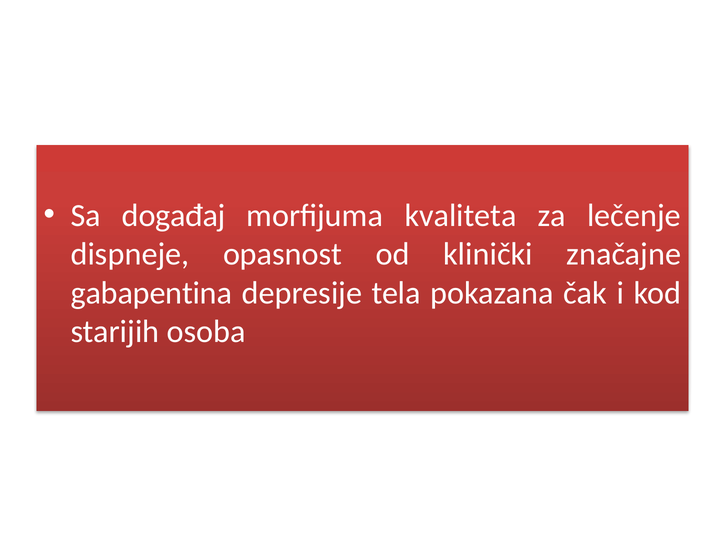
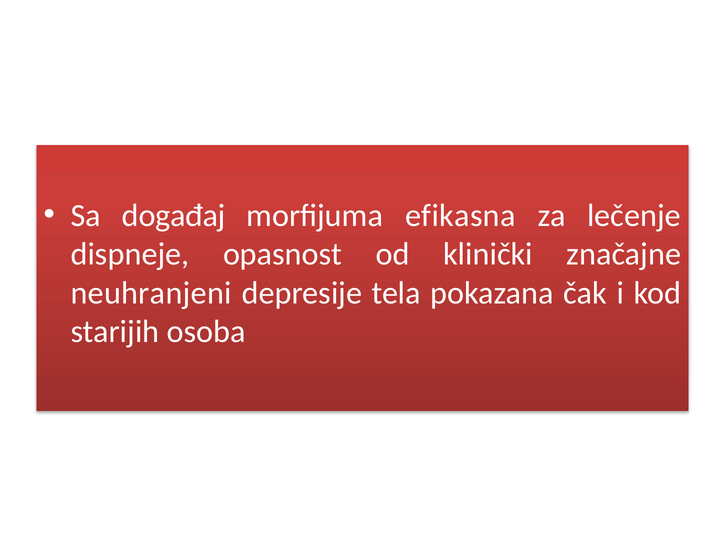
kvaliteta: kvaliteta -> efikasna
gabapentina: gabapentina -> neuhranjeni
